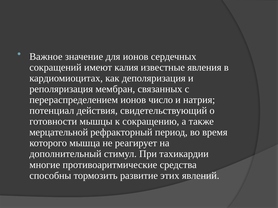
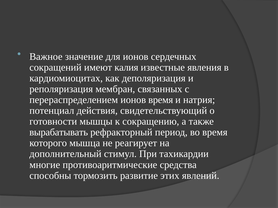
ионов число: число -> время
мерцательной: мерцательной -> вырабатывать
